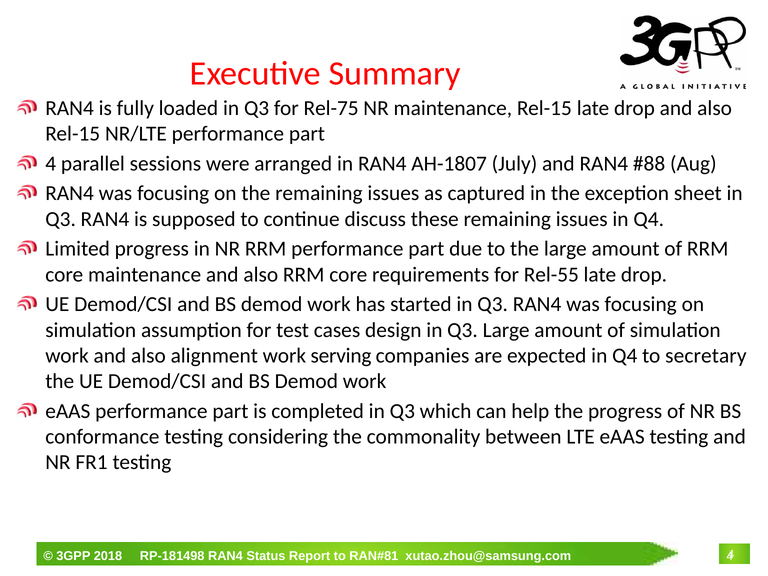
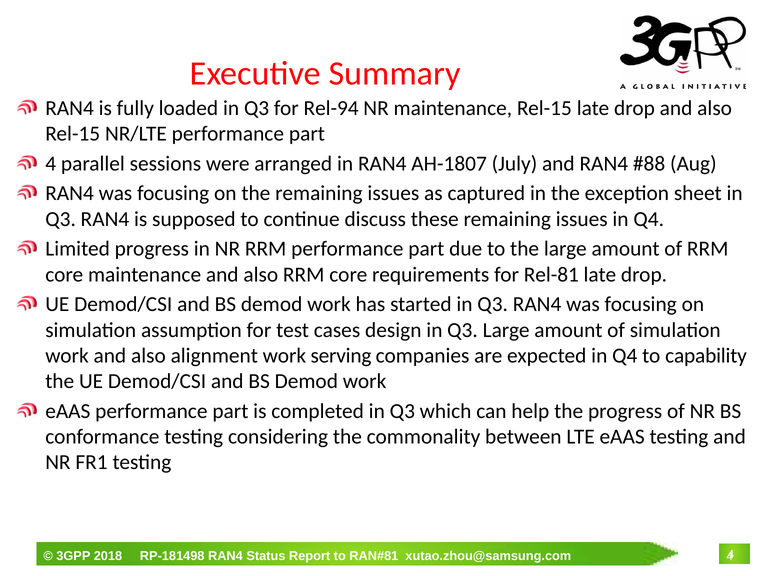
Rel-75: Rel-75 -> Rel-94
Rel-55: Rel-55 -> Rel-81
secretary: secretary -> capability
